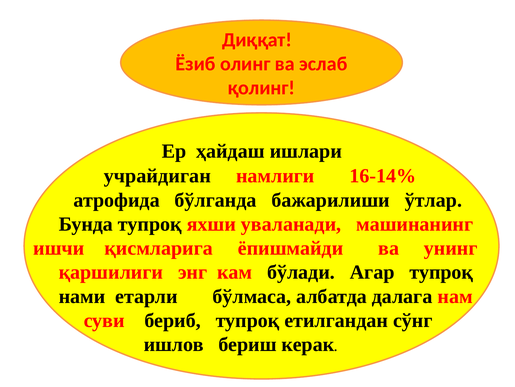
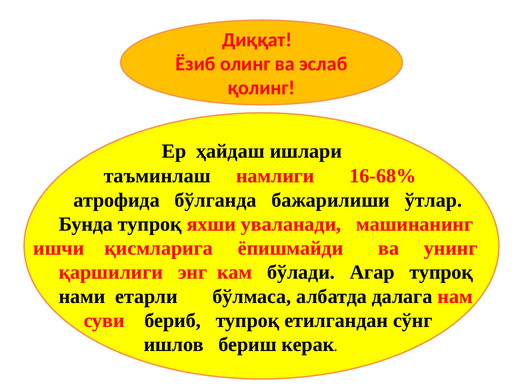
учрайдиган: учрайдиган -> таъминлаш
16-14%: 16-14% -> 16-68%
